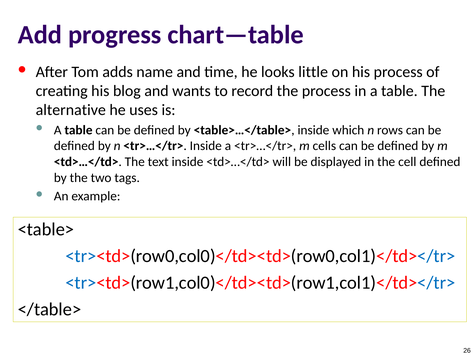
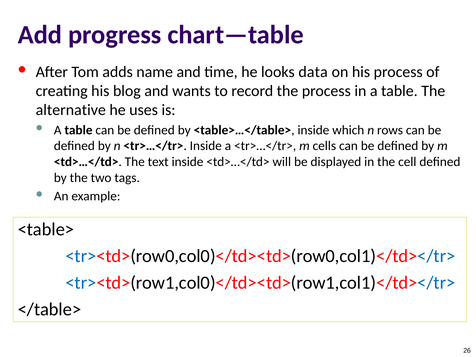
little: little -> data
